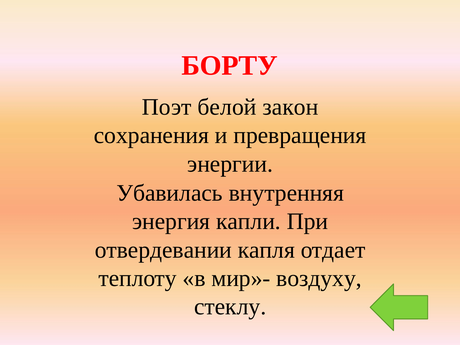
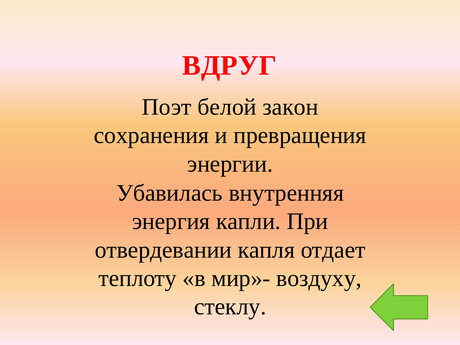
БОРТУ: БОРТУ -> ВДРУГ
